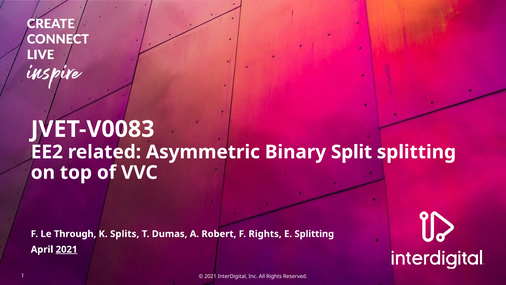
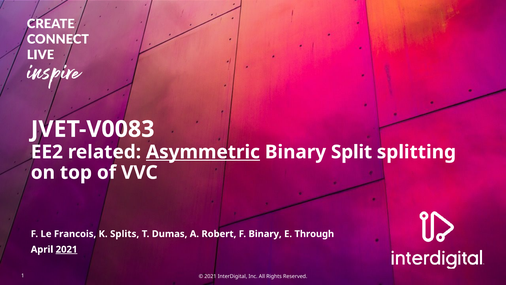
Asymmetric underline: none -> present
Through: Through -> Francois
F Rights: Rights -> Binary
E Splitting: Splitting -> Through
